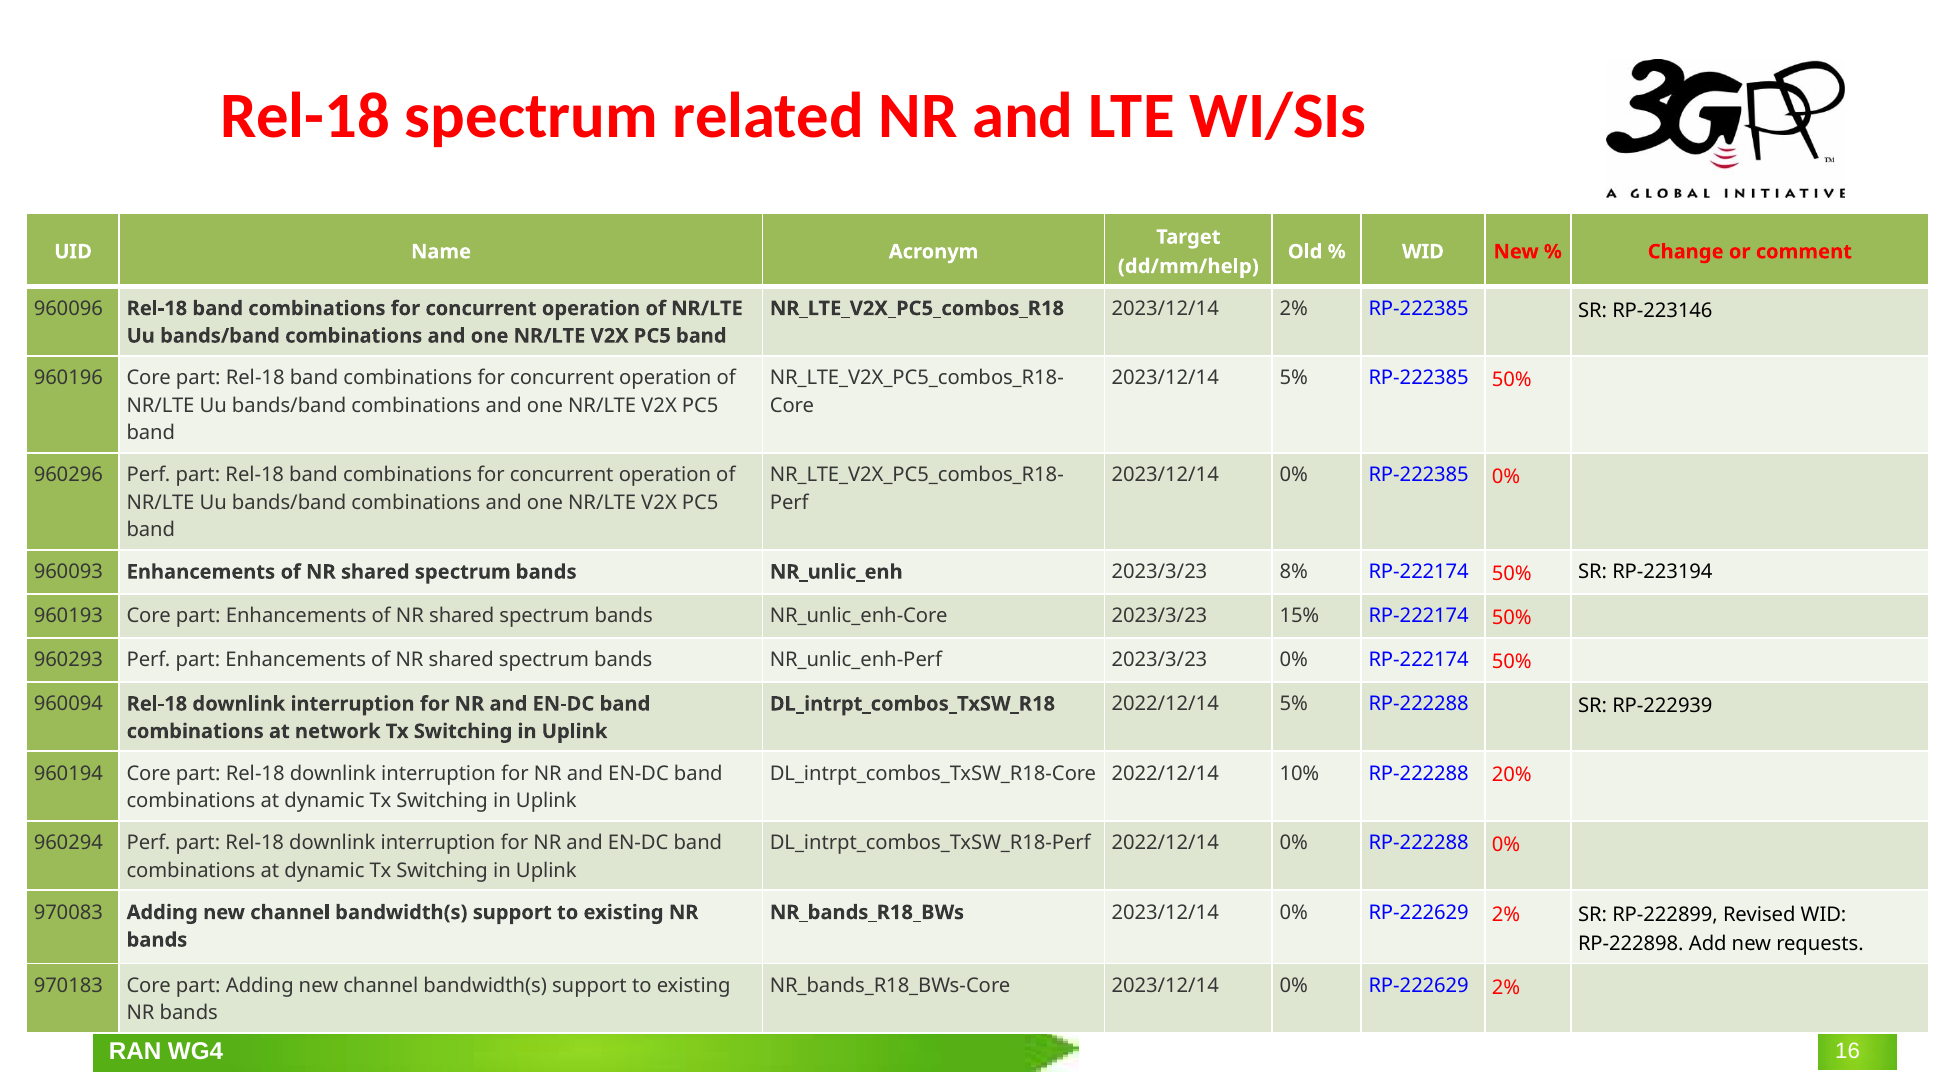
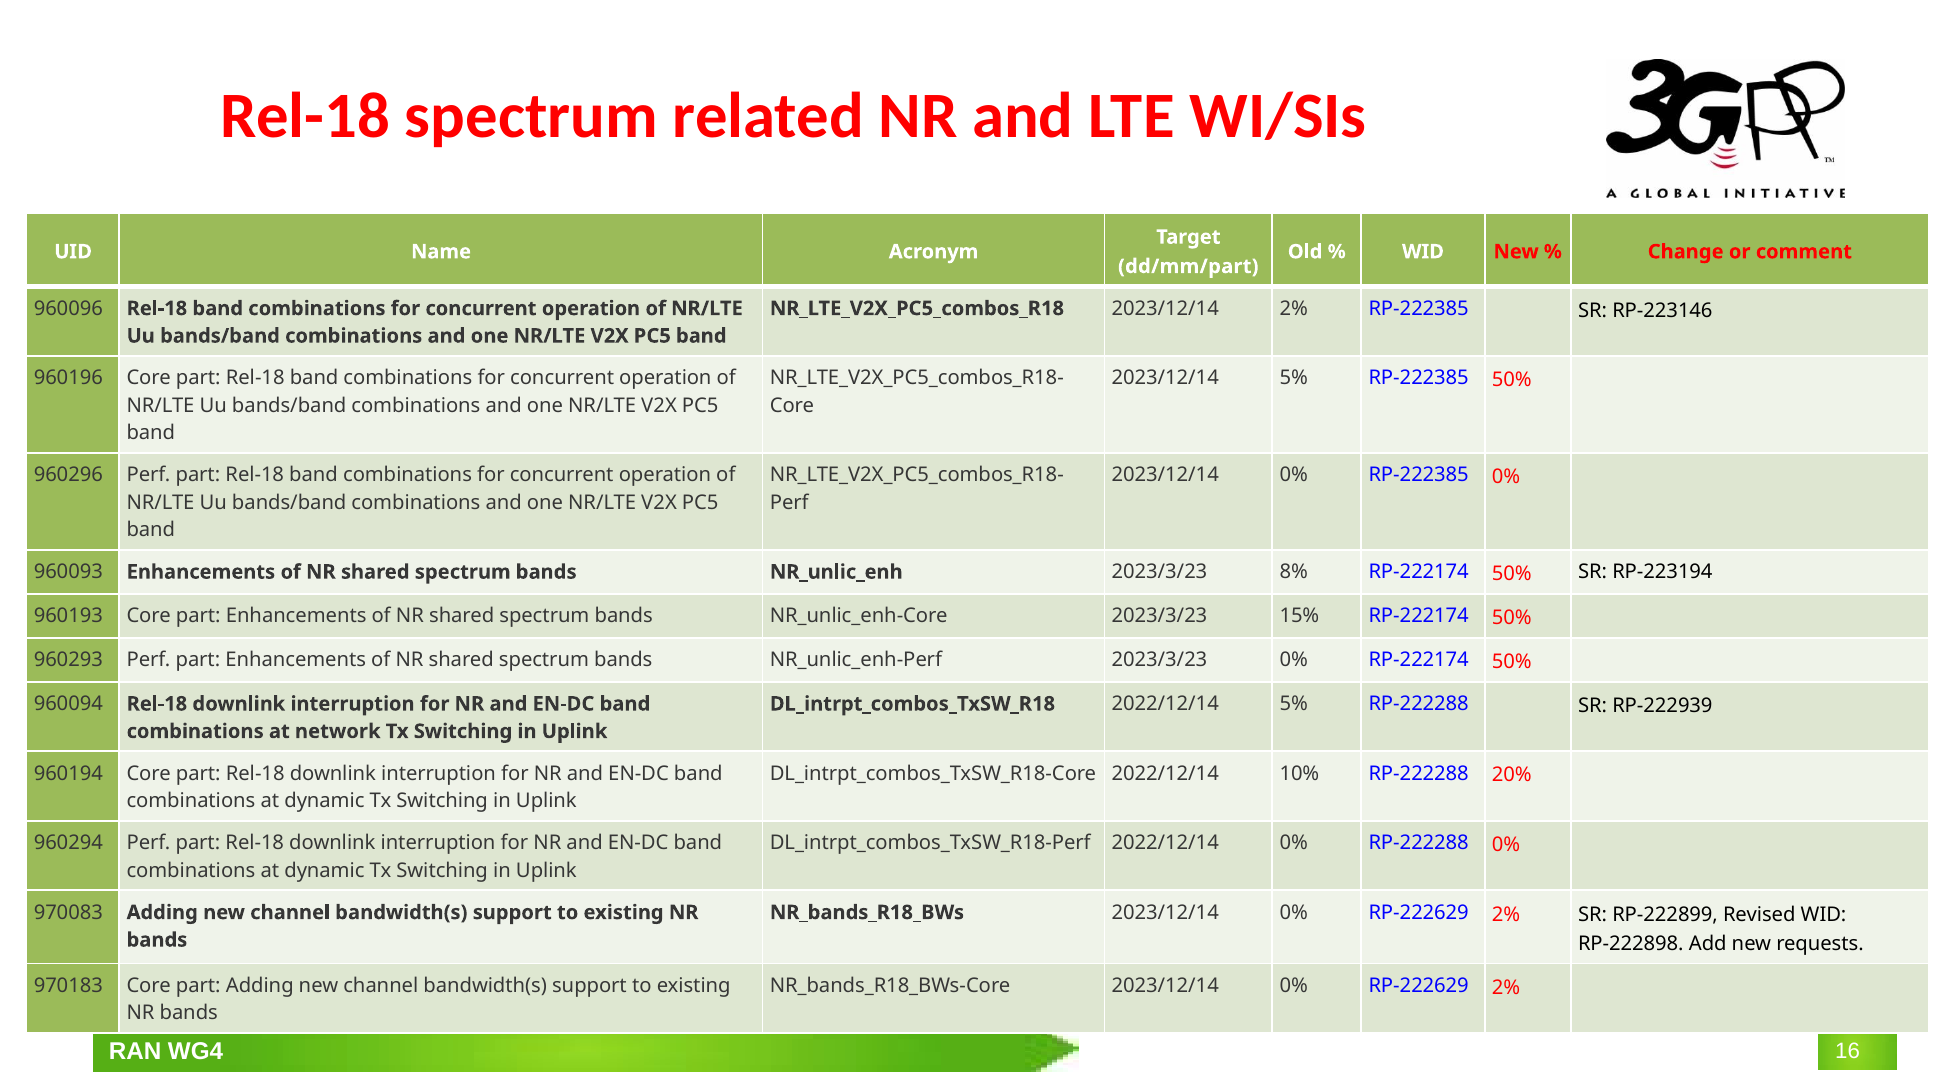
dd/mm/help: dd/mm/help -> dd/mm/part
